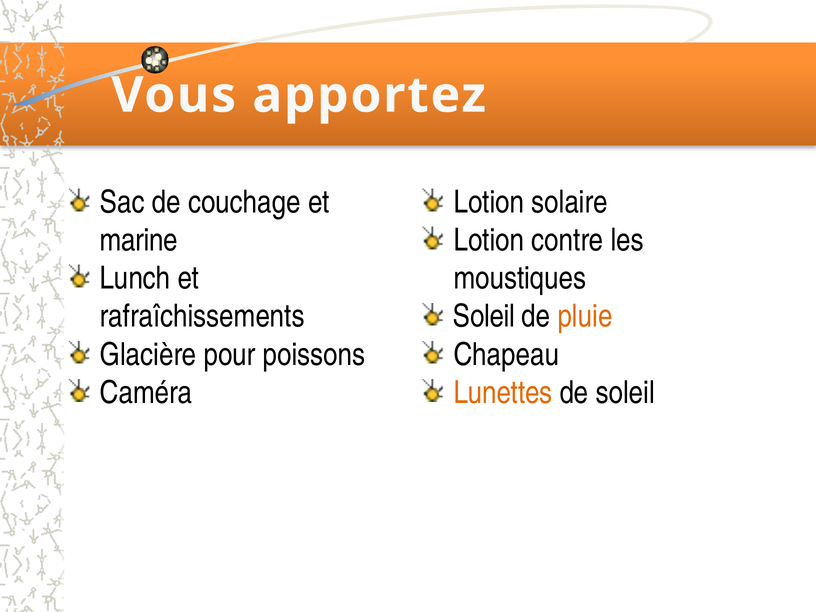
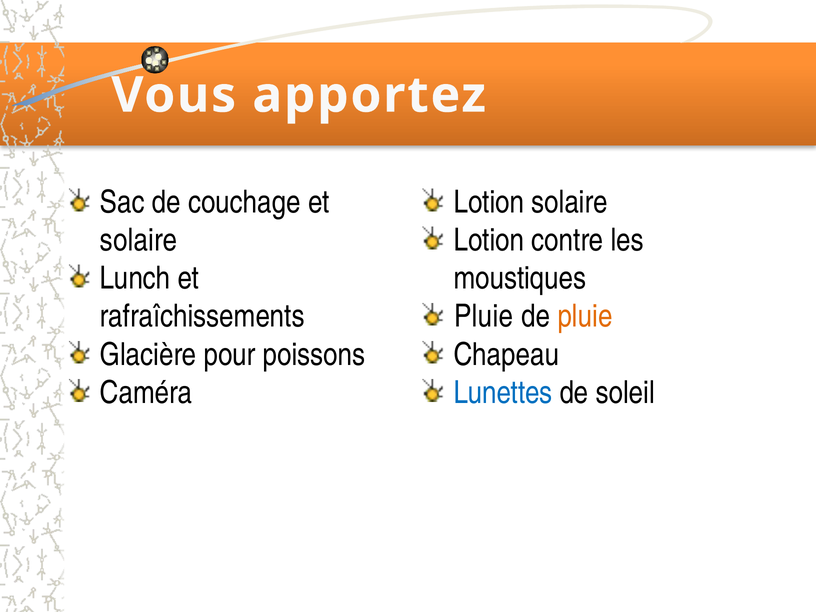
marine at (139, 240): marine -> solaire
Soleil at (484, 316): Soleil -> Pluie
Lunettes colour: orange -> blue
